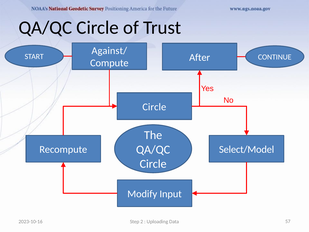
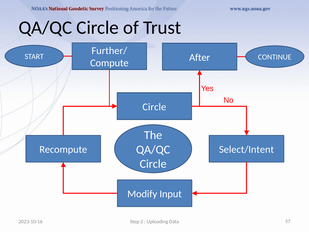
Against/: Against/ -> Further/
Select/Model: Select/Model -> Select/Intent
